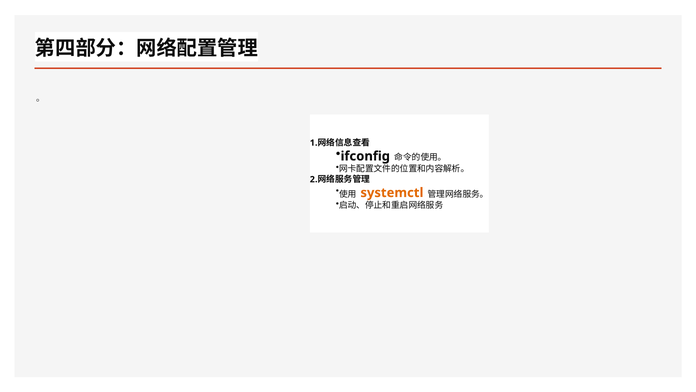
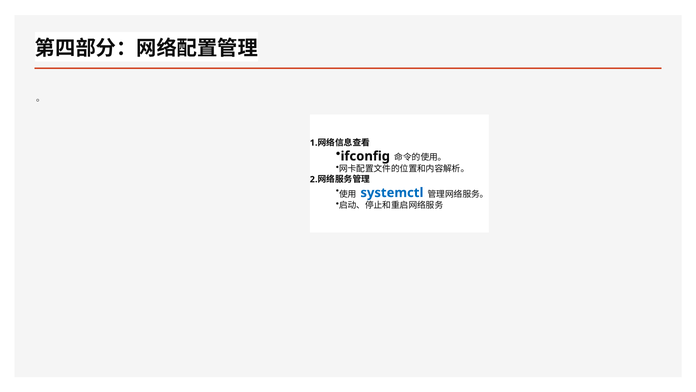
systemctl colour: orange -> blue
